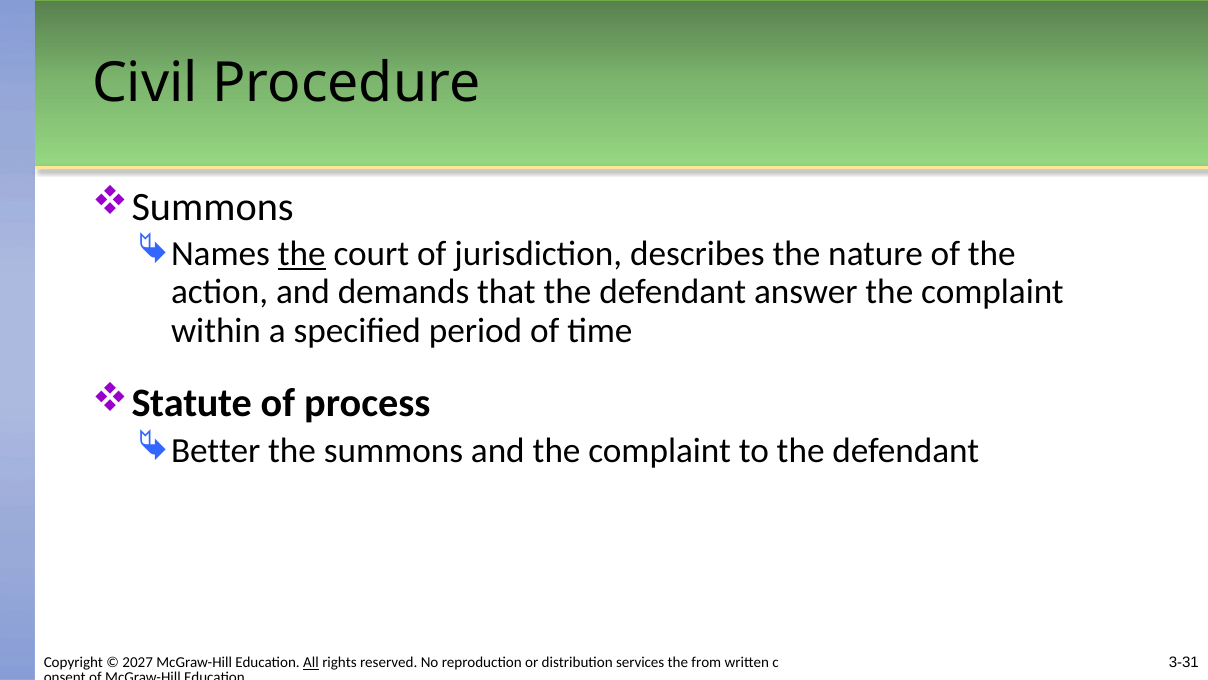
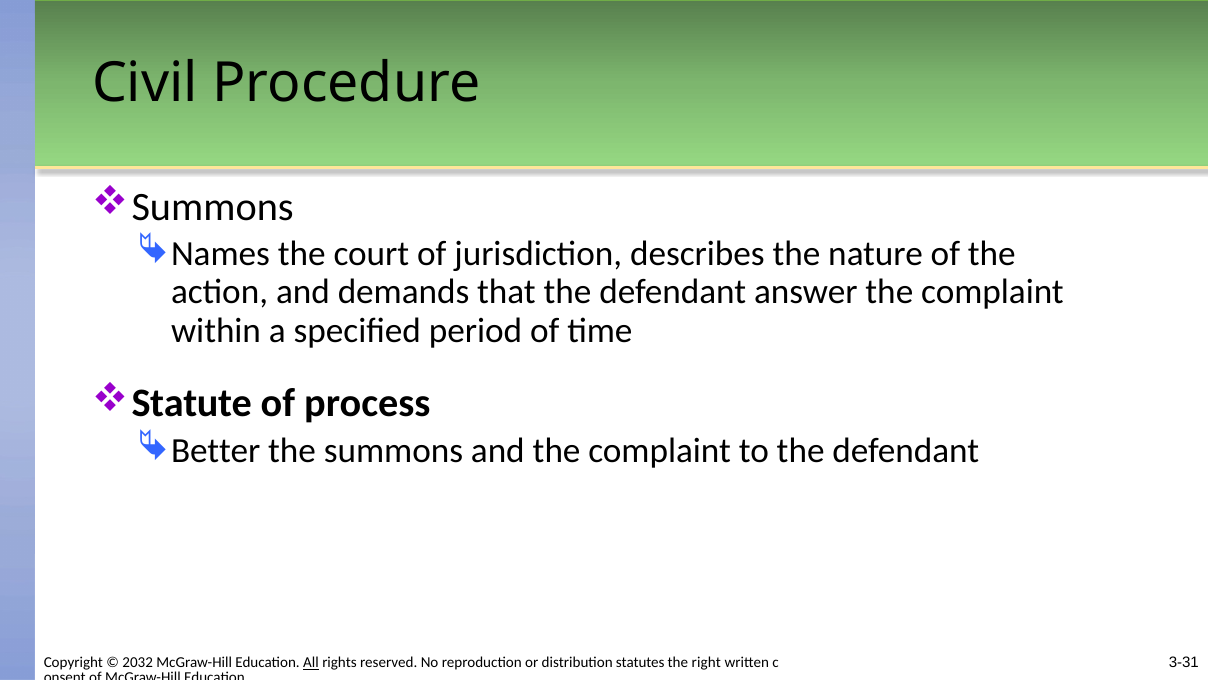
the at (302, 254) underline: present -> none
2027: 2027 -> 2032
services: services -> statutes
from: from -> right
